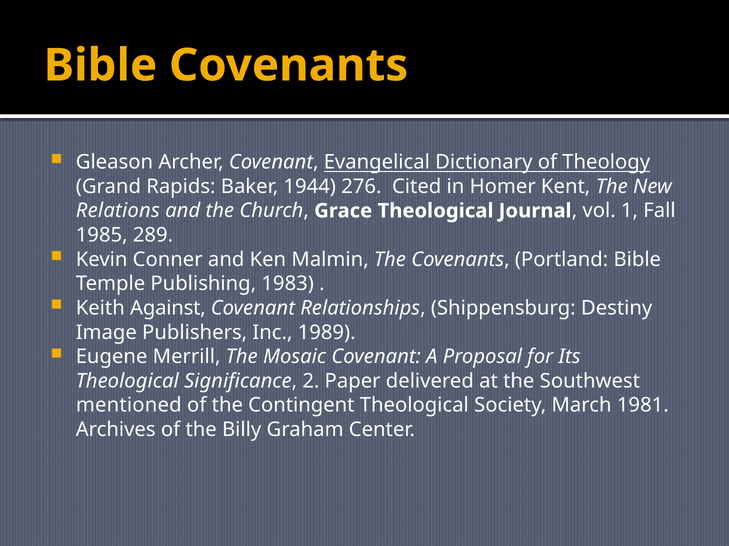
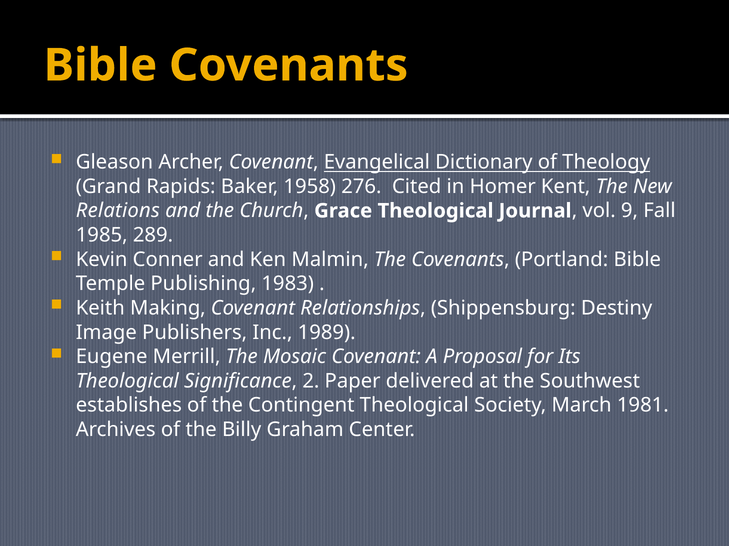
1944: 1944 -> 1958
1: 1 -> 9
Against: Against -> Making
mentioned: mentioned -> establishes
